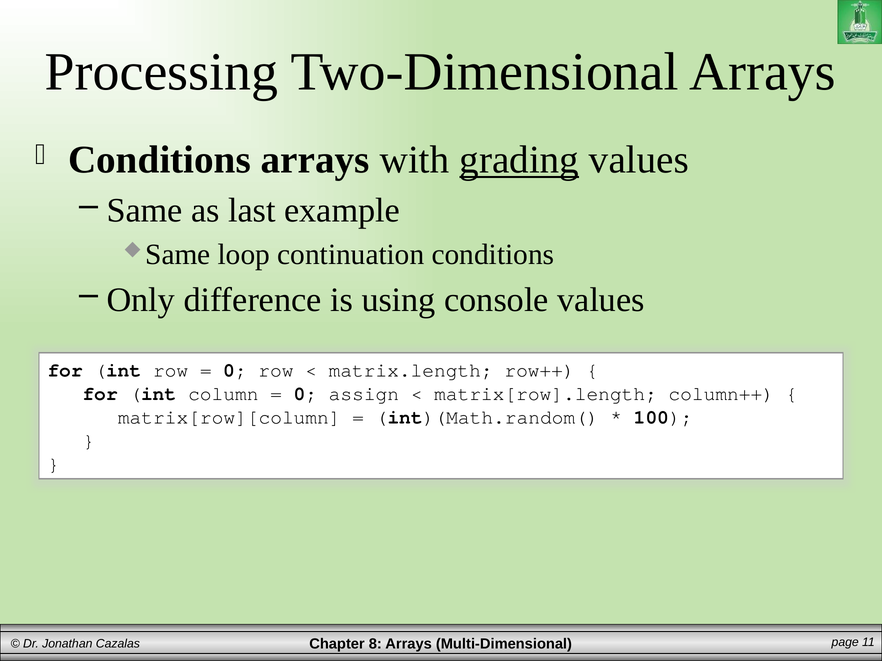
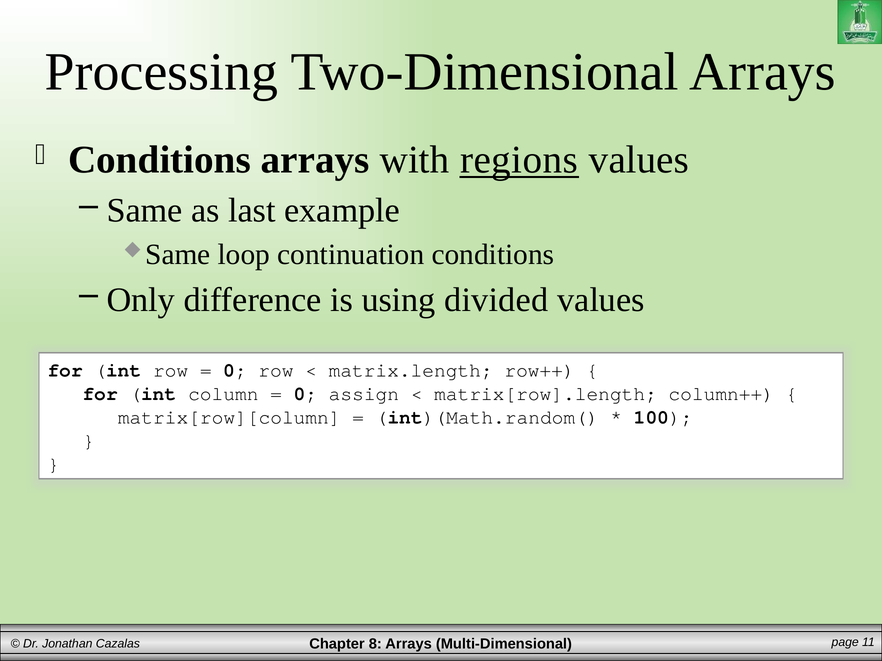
grading: grading -> regions
console: console -> divided
